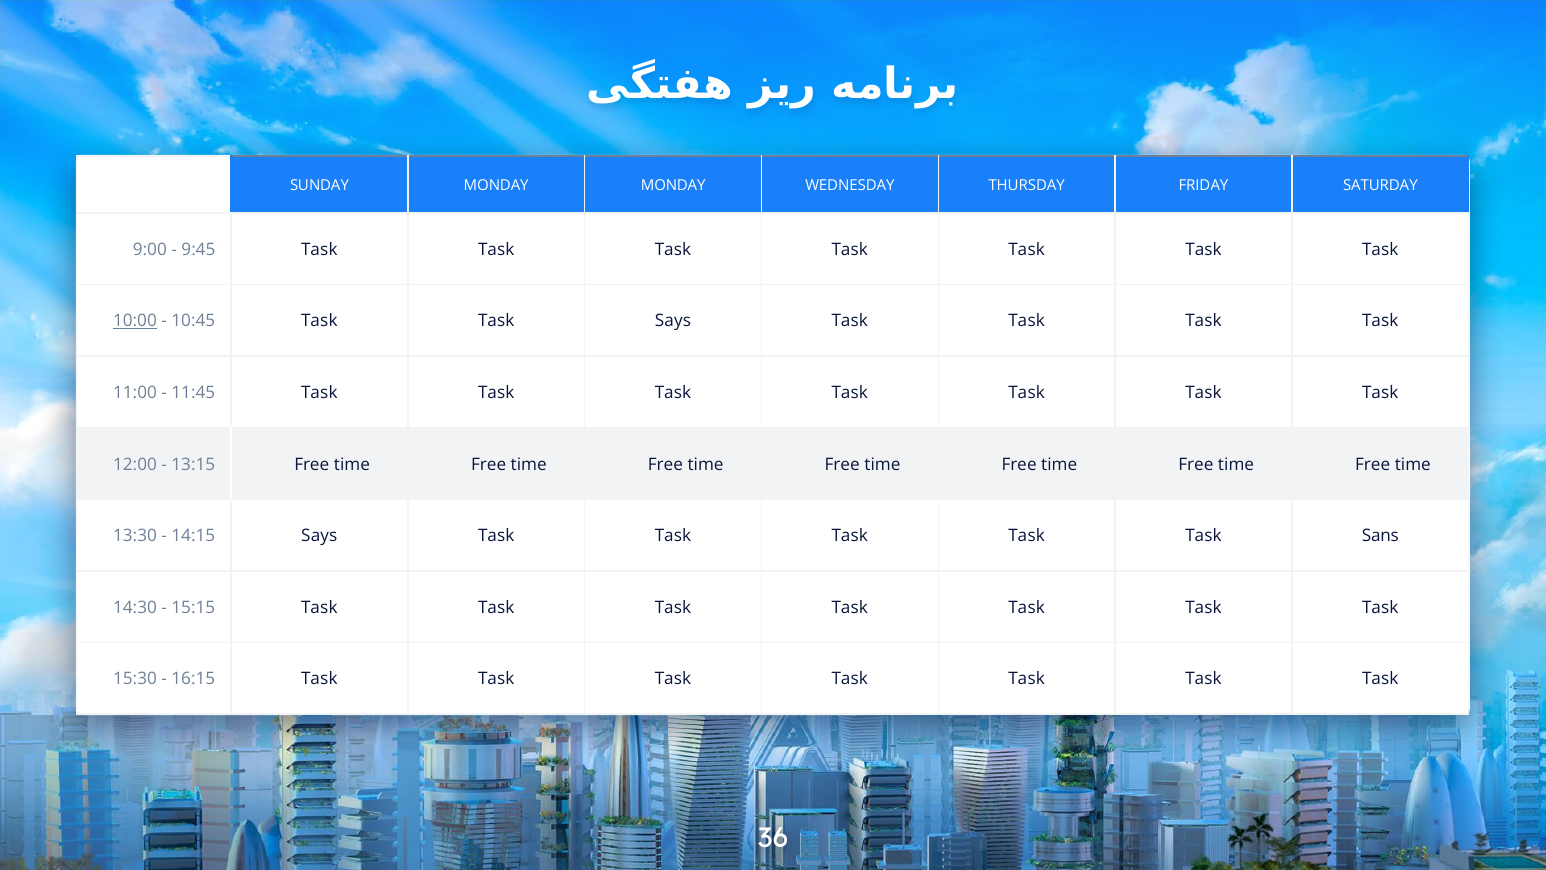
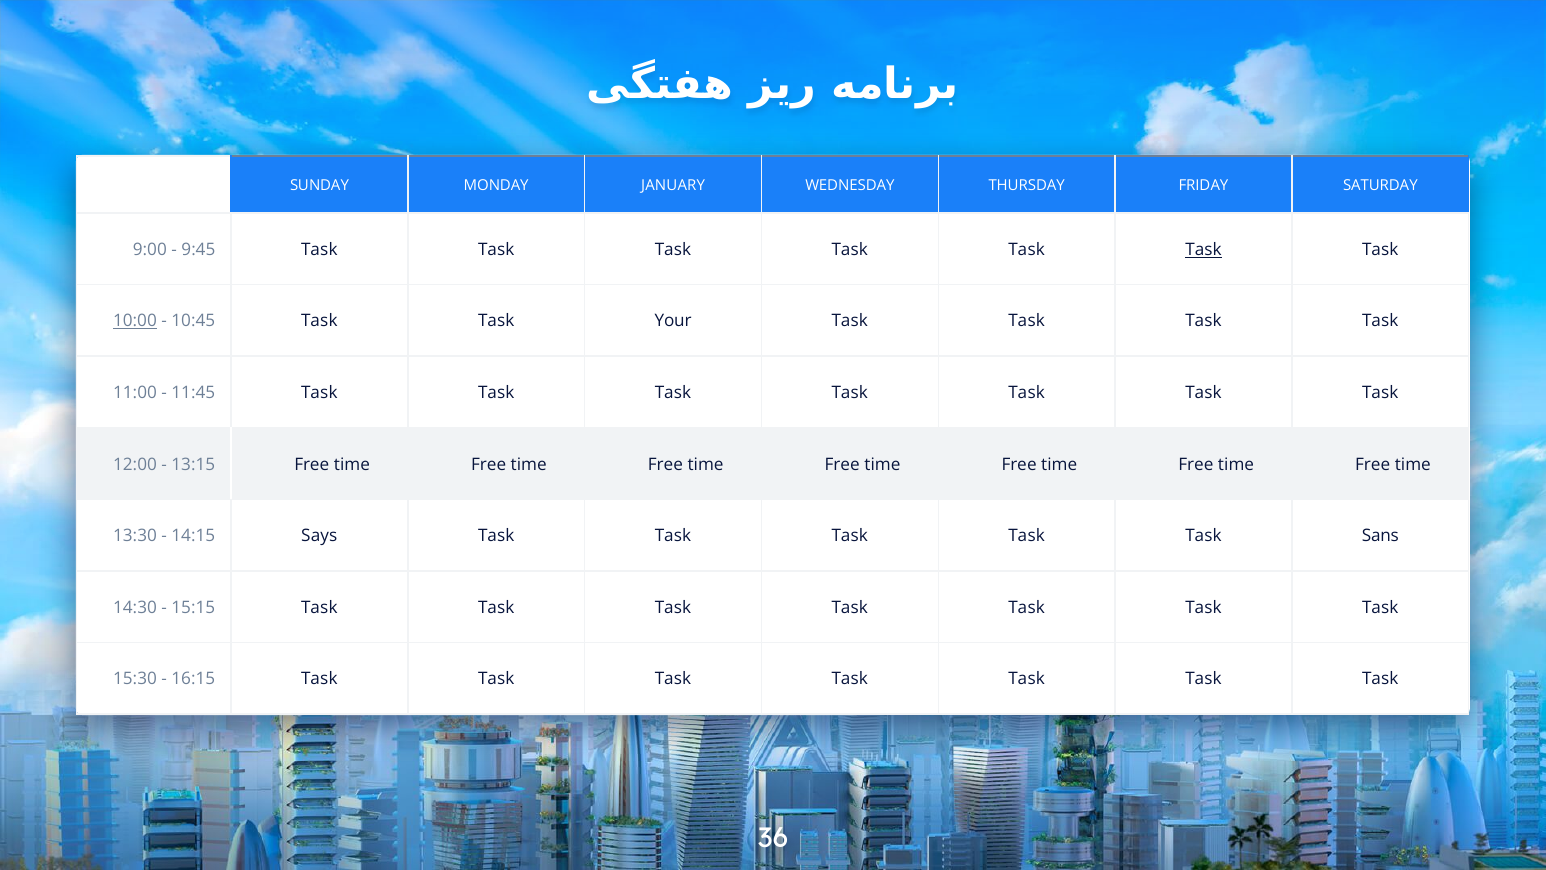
MONDAY MONDAY: MONDAY -> JANUARY
Task at (1203, 250) underline: none -> present
Task Says: Says -> Your
